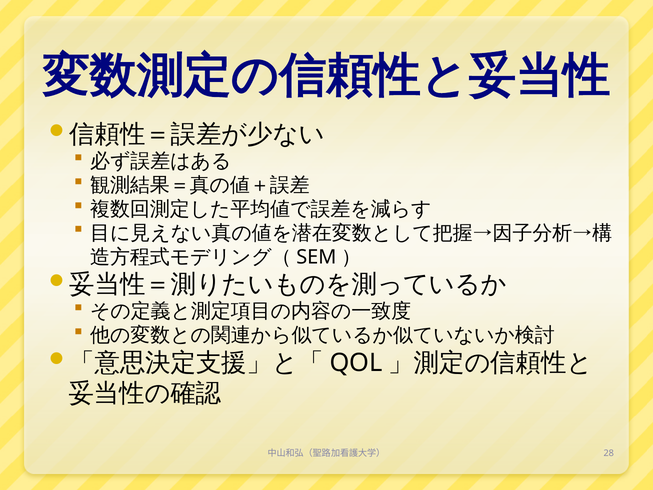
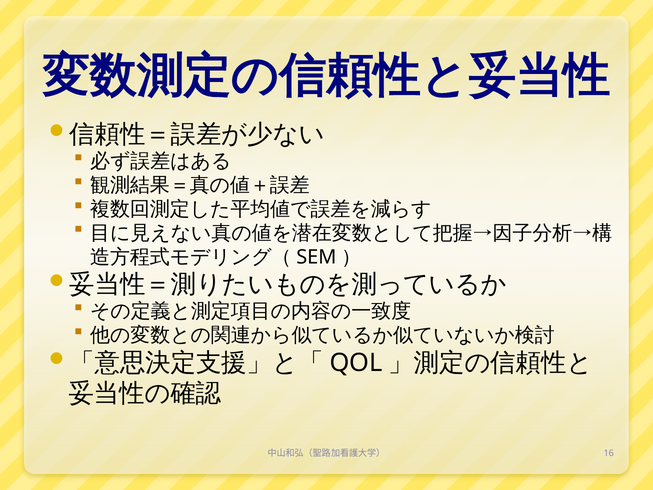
28: 28 -> 16
